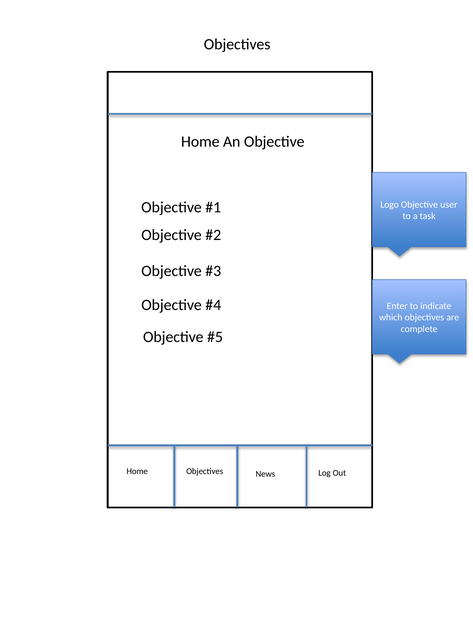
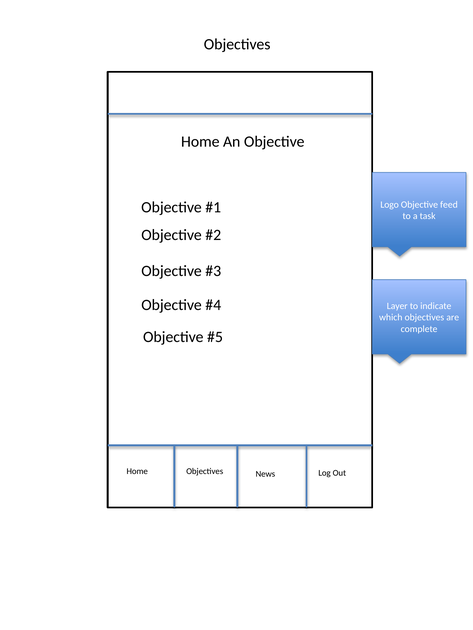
user: user -> feed
Enter: Enter -> Layer
